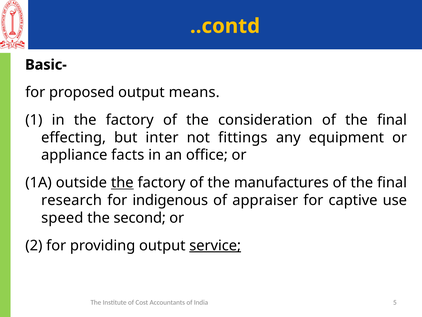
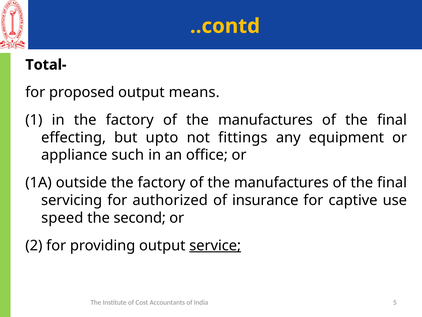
Basic-: Basic- -> Total-
consideration at (265, 120): consideration -> manufactures
inter: inter -> upto
facts: facts -> such
the at (122, 182) underline: present -> none
research: research -> servicing
indigenous: indigenous -> authorized
appraiser: appraiser -> insurance
